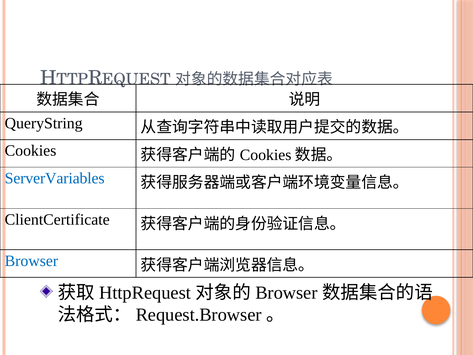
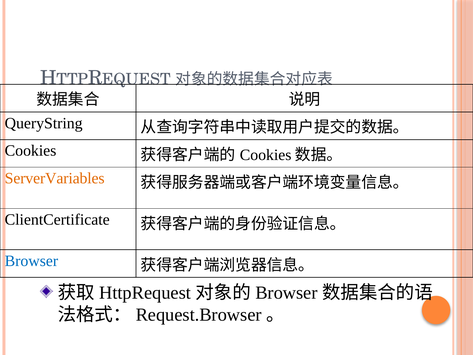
ServerVariables colour: blue -> orange
